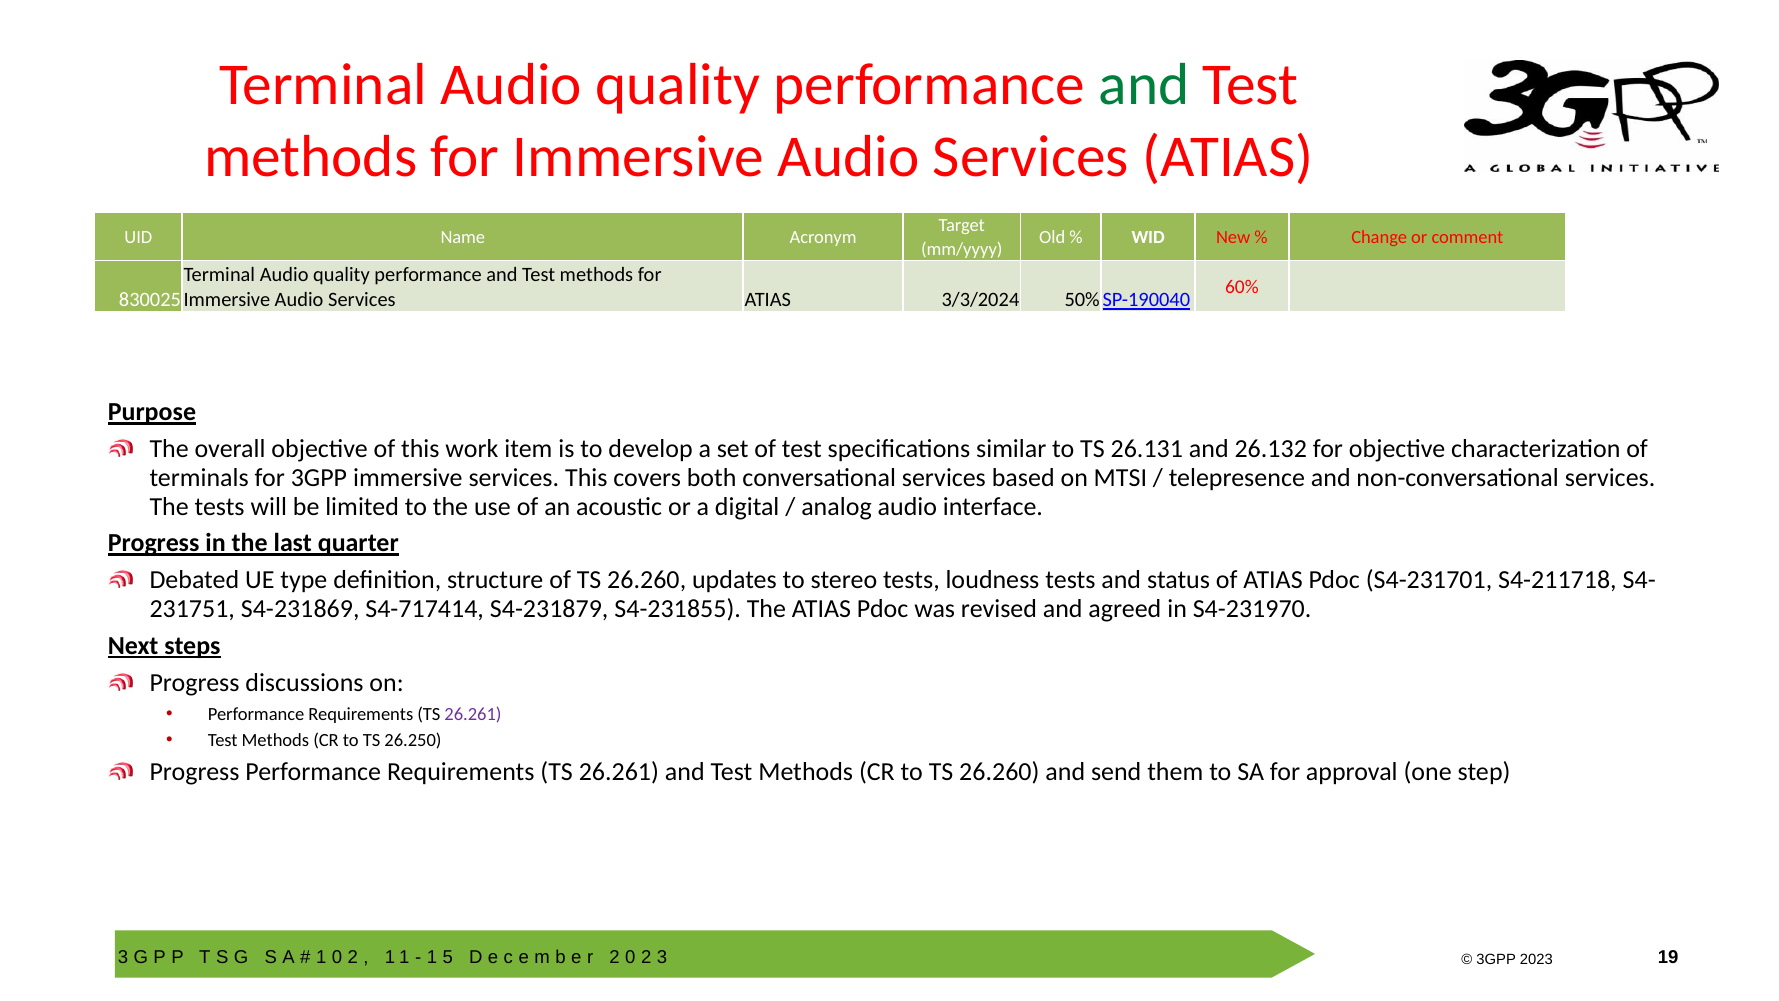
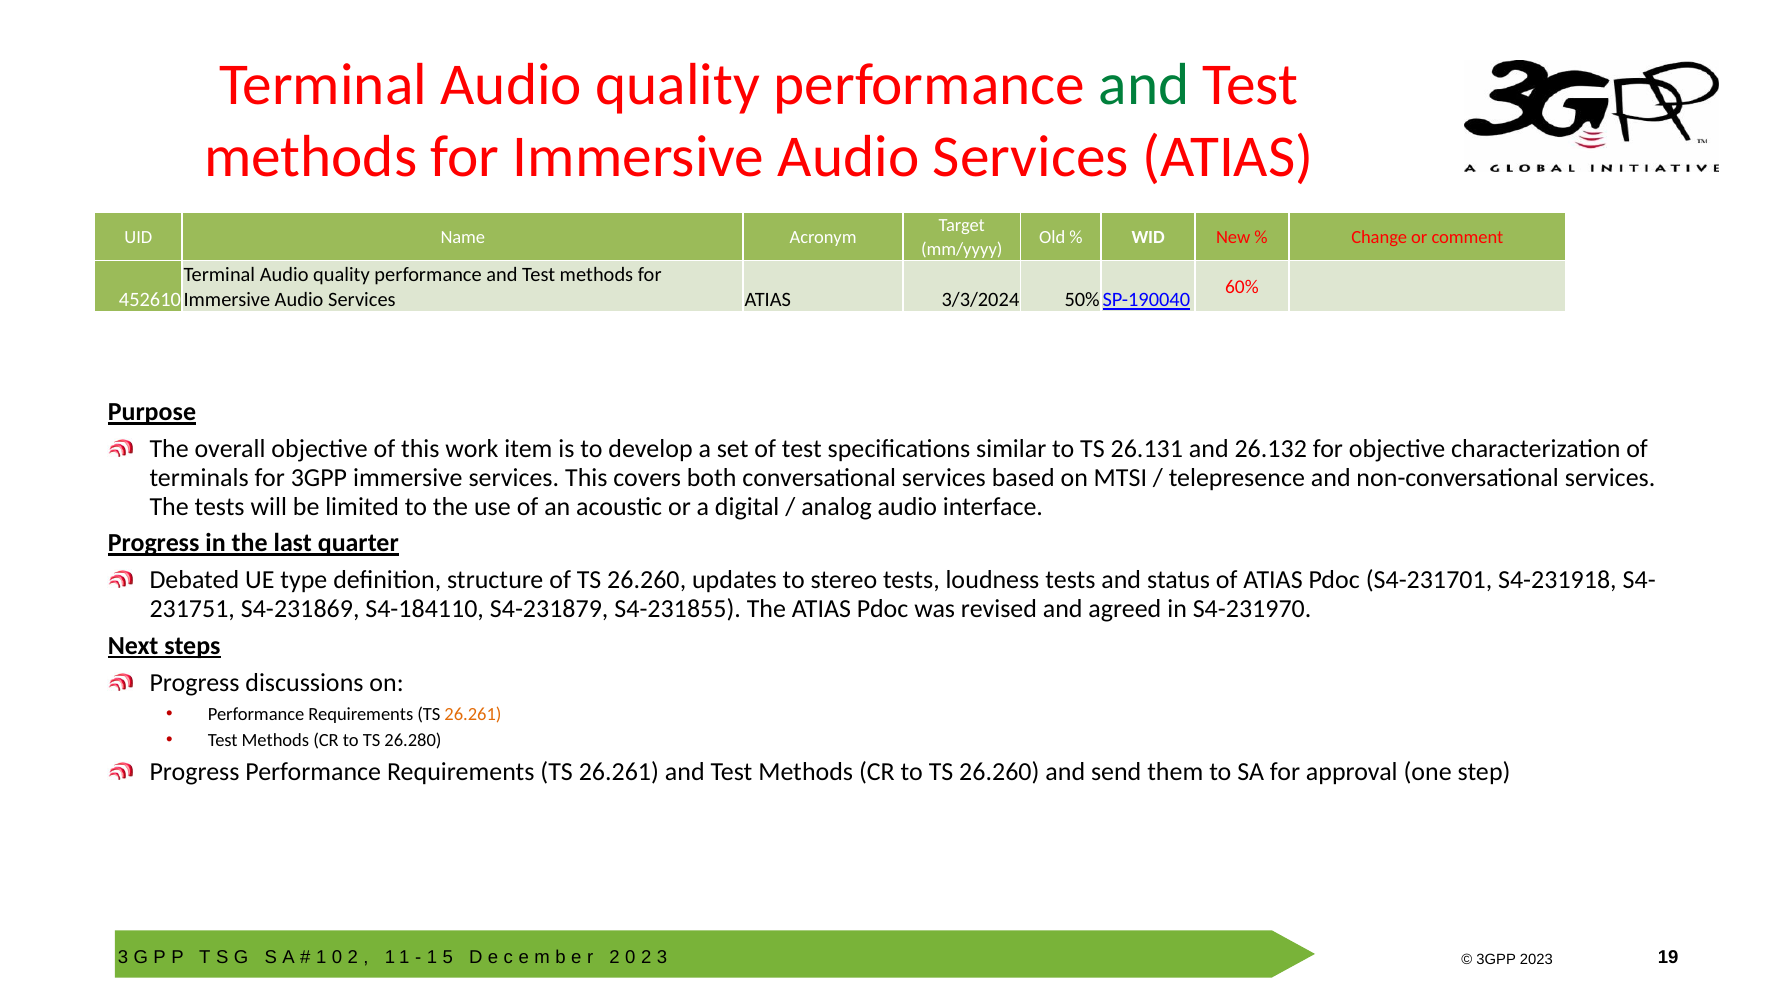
830025: 830025 -> 452610
S4-211718: S4-211718 -> S4-231918
S4-717414: S4-717414 -> S4-184110
26.261 at (473, 714) colour: purple -> orange
26.250: 26.250 -> 26.280
